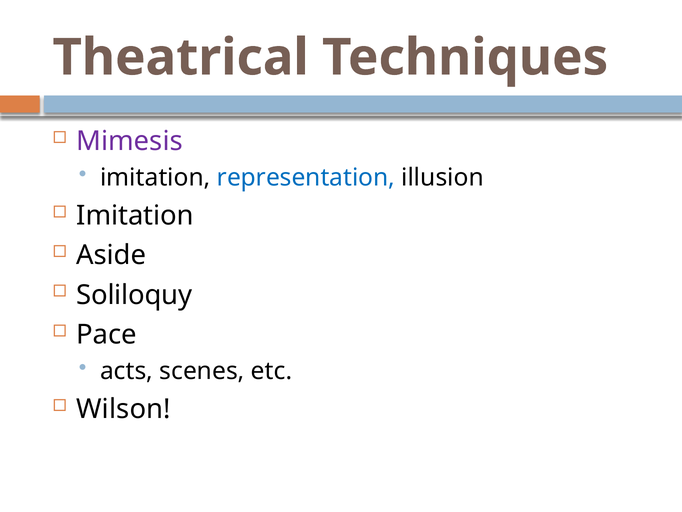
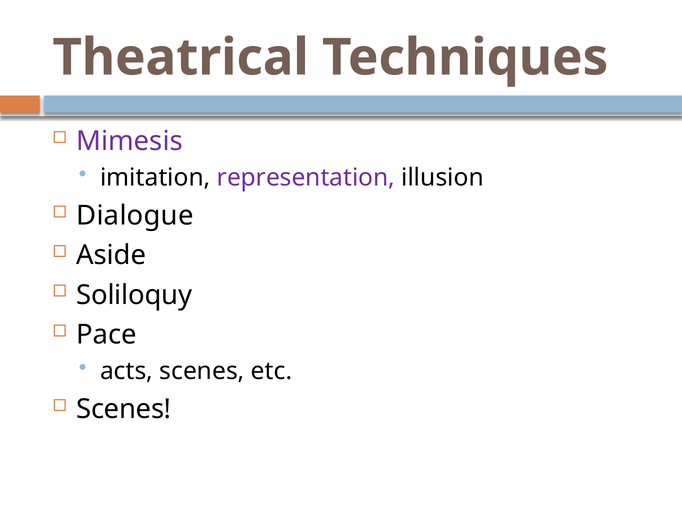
representation colour: blue -> purple
Imitation at (135, 215): Imitation -> Dialogue
Wilson at (124, 409): Wilson -> Scenes
